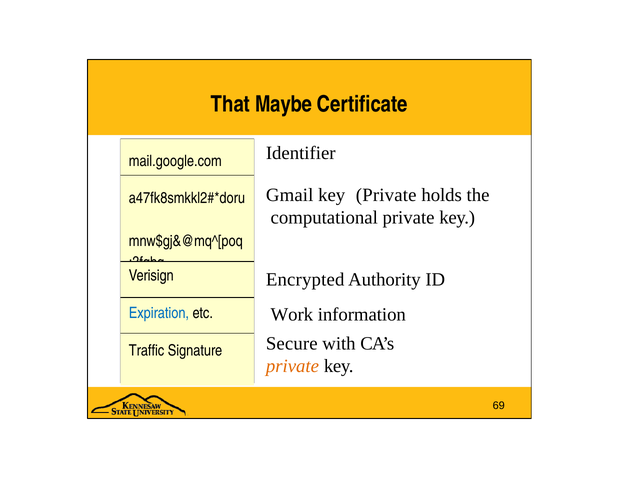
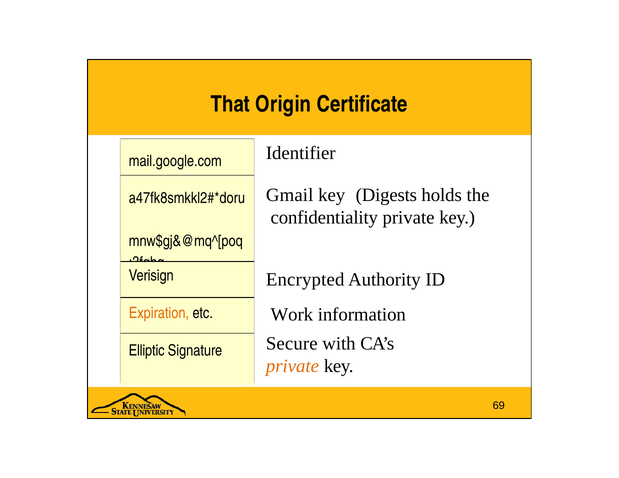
Maybe: Maybe -> Origin
key Private: Private -> Digests
computational: computational -> confidentiality
Expiration colour: blue -> orange
Traffic: Traffic -> Elliptic
